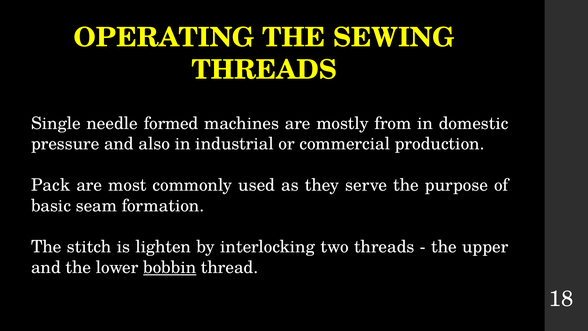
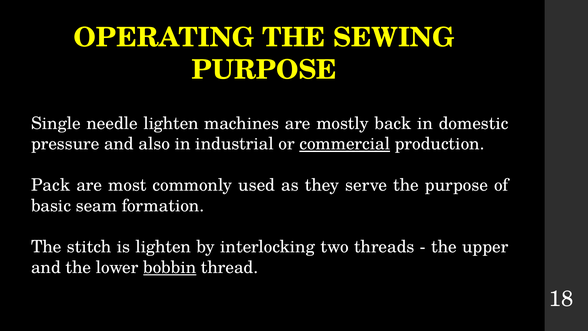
THREADS at (264, 70): THREADS -> PURPOSE
needle formed: formed -> lighten
from: from -> back
commercial underline: none -> present
